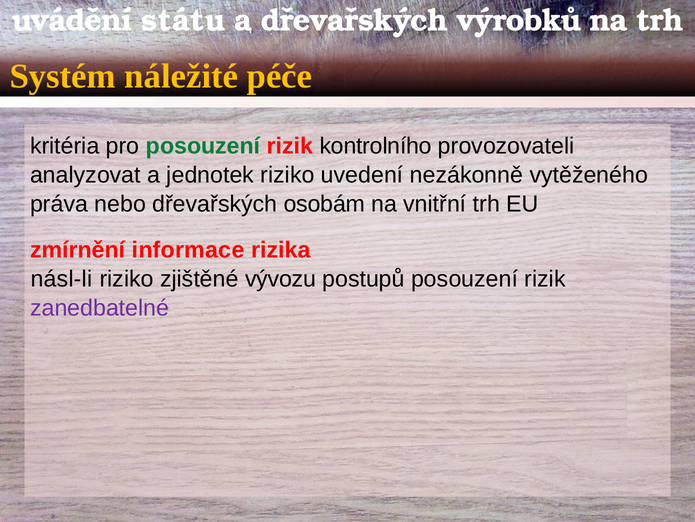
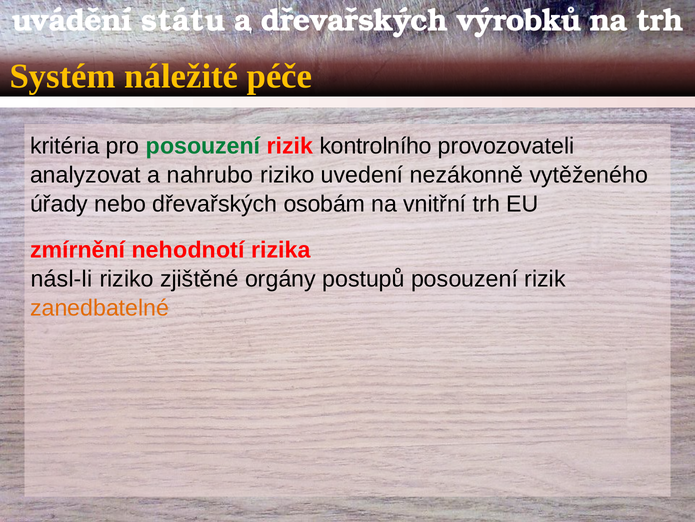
jednotek: jednotek -> nahrubo
práva: práva -> úřady
informace: informace -> nehodnotí
vývozu: vývozu -> orgány
zanedbatelné colour: purple -> orange
